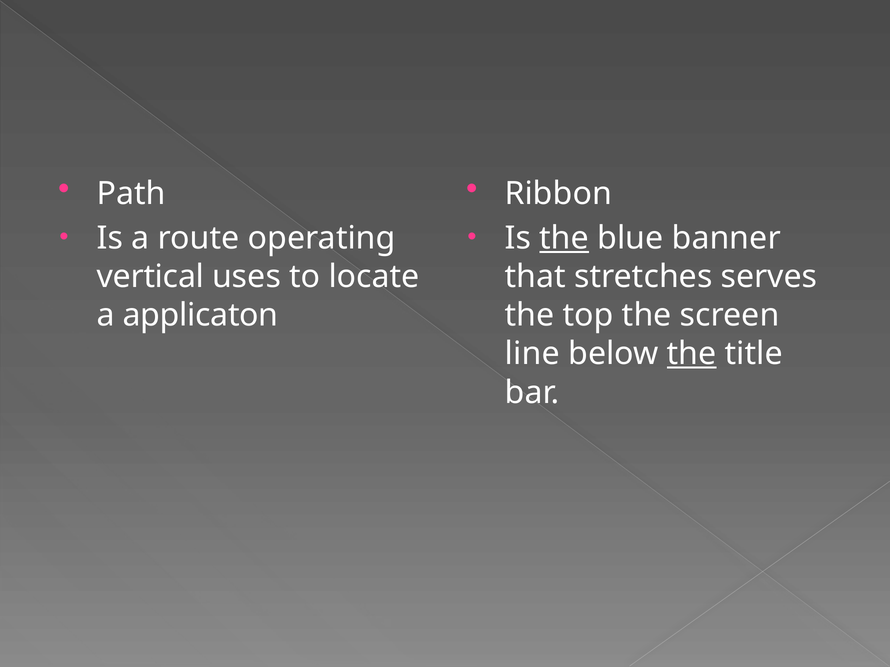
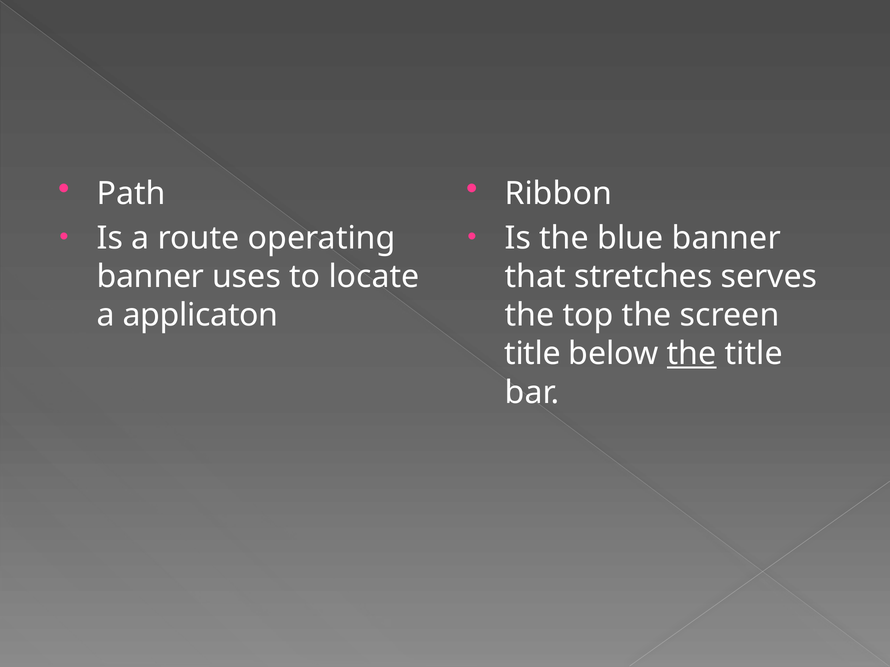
the at (564, 239) underline: present -> none
vertical at (150, 277): vertical -> banner
line at (532, 354): line -> title
